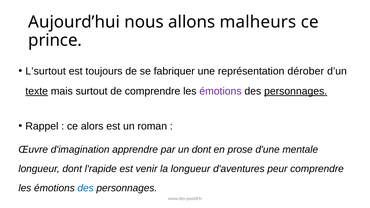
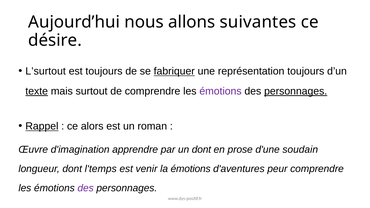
malheurs: malheurs -> suivantes
prince: prince -> désire
fabriquer underline: none -> present
représentation dérober: dérober -> toujours
Rappel underline: none -> present
mentale: mentale -> soudain
l'rapide: l'rapide -> l'temps
la longueur: longueur -> émotions
des at (86, 188) colour: blue -> purple
